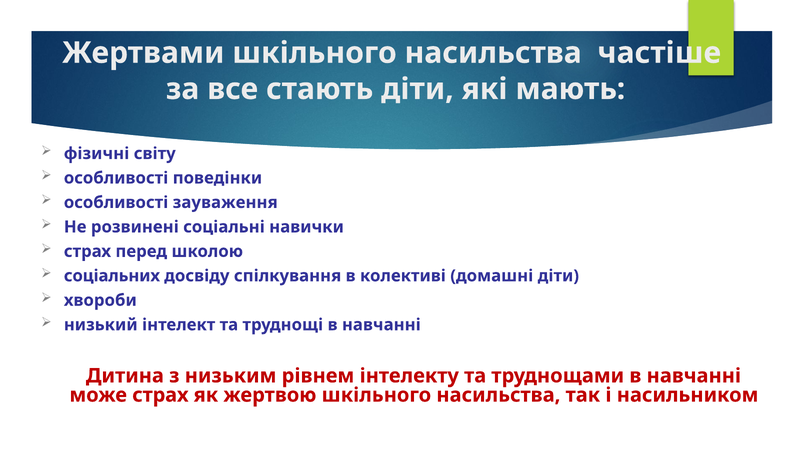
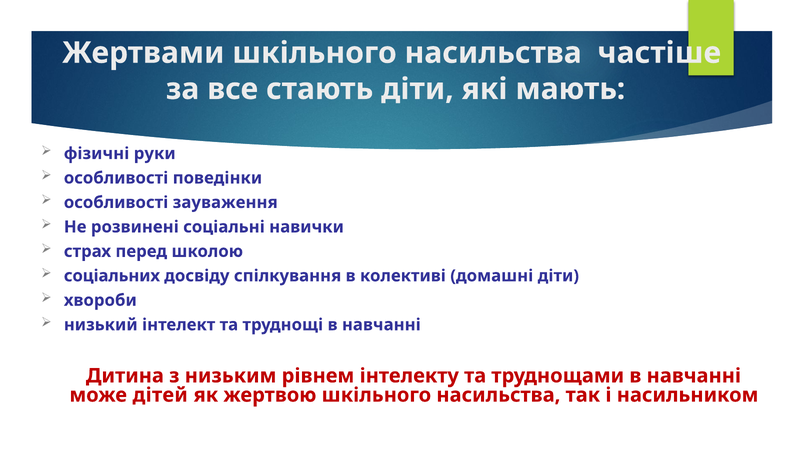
світу: світу -> руки
може страх: страх -> дітей
